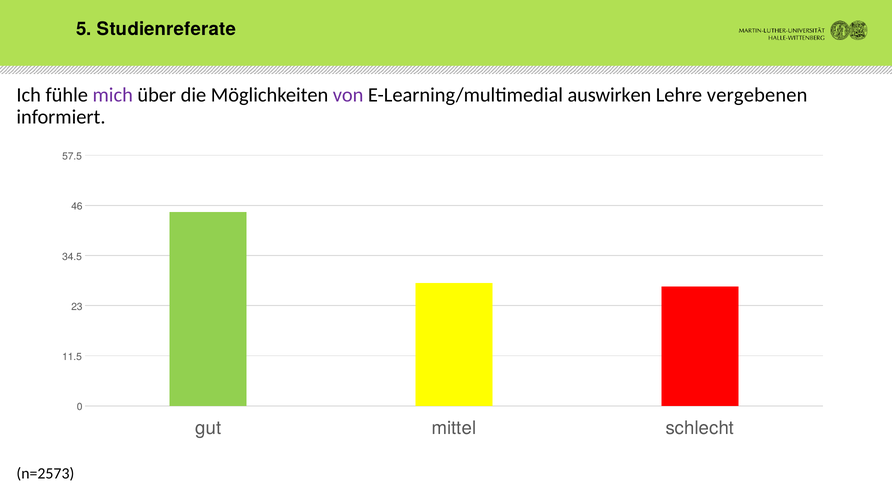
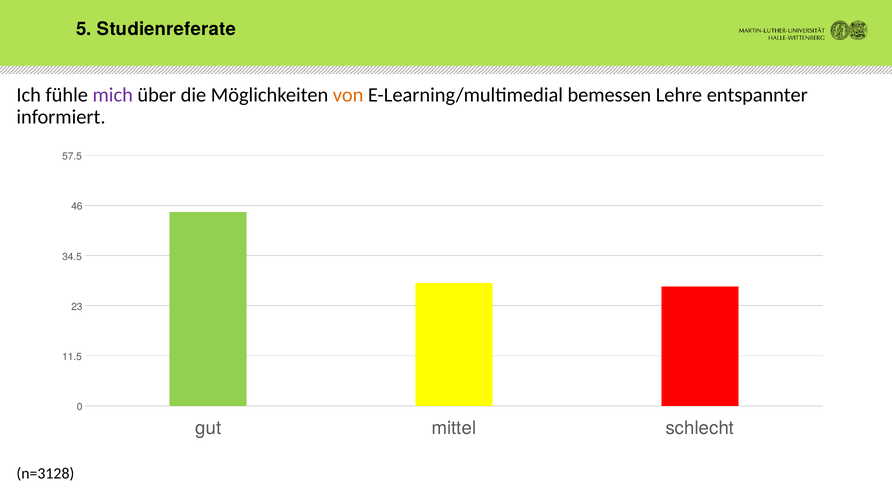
von colour: purple -> orange
auswirken: auswirken -> bemessen
vergebenen: vergebenen -> entspannter
n=2573: n=2573 -> n=3128
